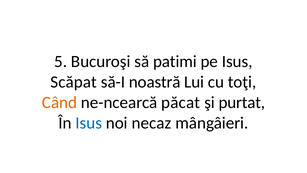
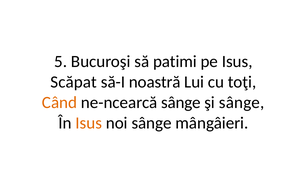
ne-ncearcă păcat: păcat -> sânge
şi purtat: purtat -> sânge
Isus at (89, 123) colour: blue -> orange
noi necaz: necaz -> sânge
